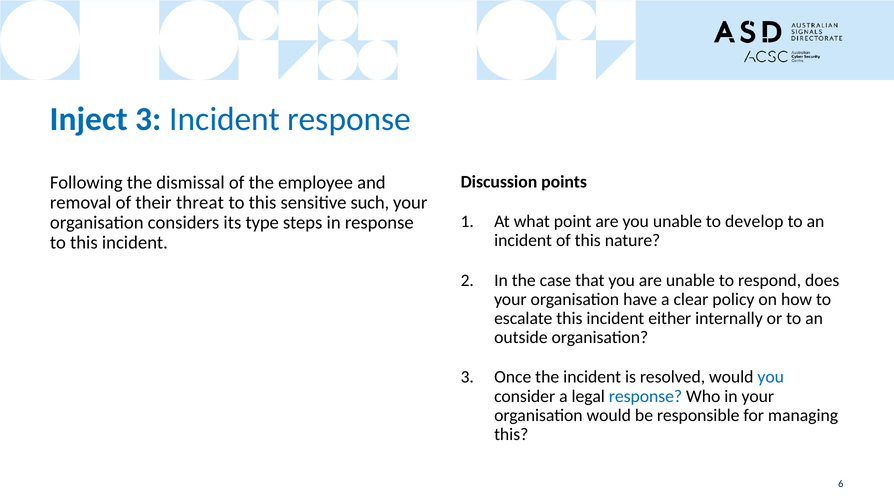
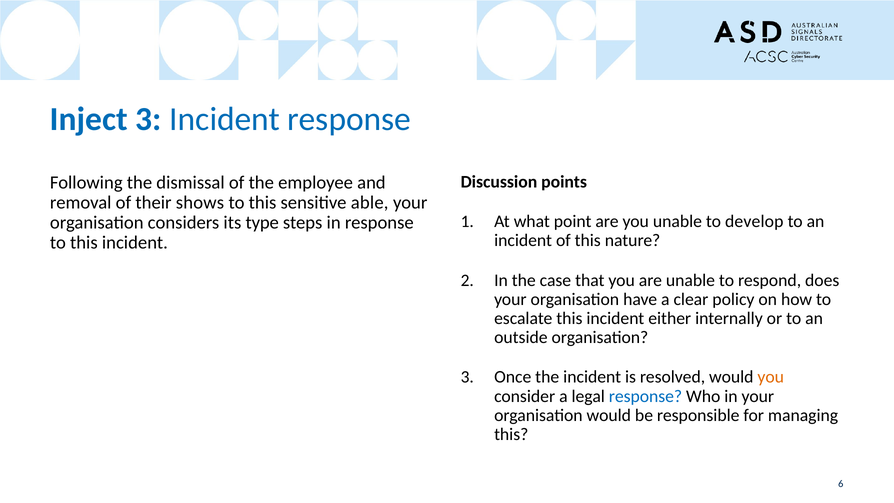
threat: threat -> shows
such: such -> able
you at (771, 377) colour: blue -> orange
